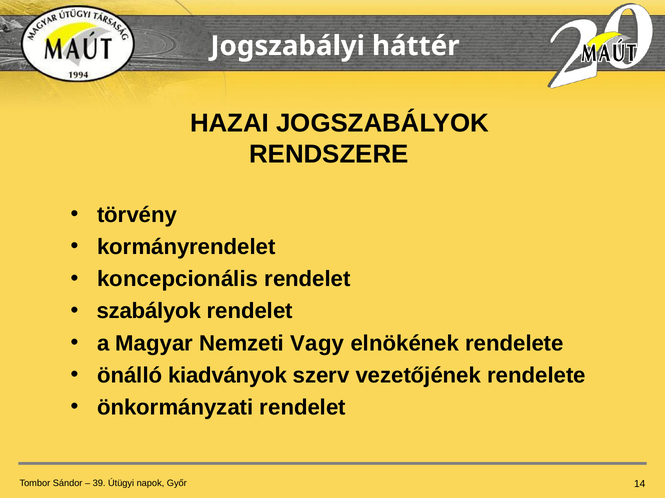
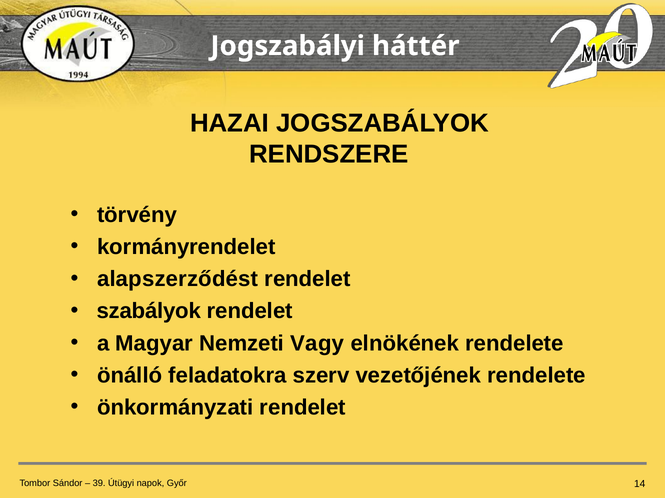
koncepcionális: koncepcionális -> alapszerződést
kiadványok: kiadványok -> feladatokra
